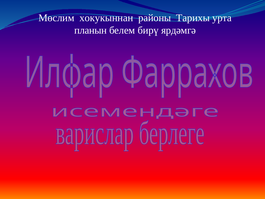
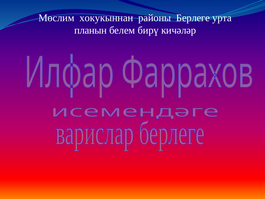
Тарихы: Тарихы -> Берлеге
ярдәмгә: ярдәмгә -> кичәләр
